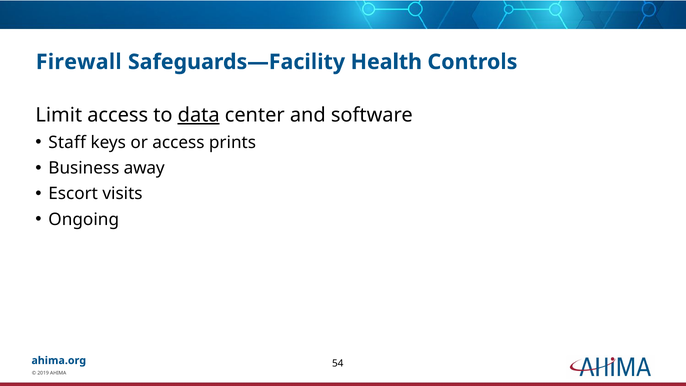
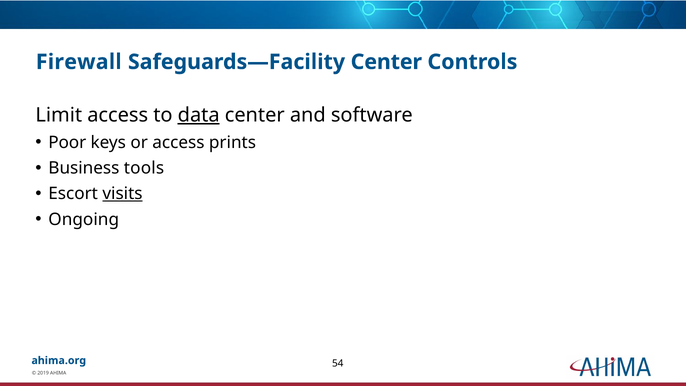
Safeguards—Facility Health: Health -> Center
Staff: Staff -> Poor
away: away -> tools
visits underline: none -> present
